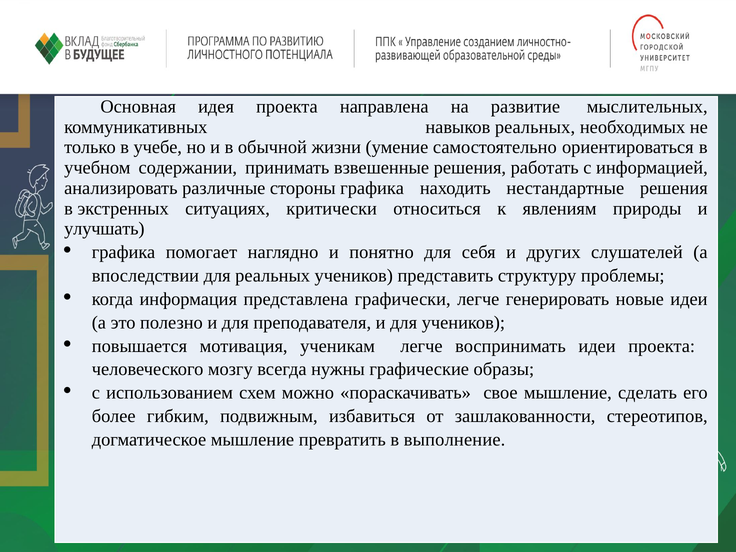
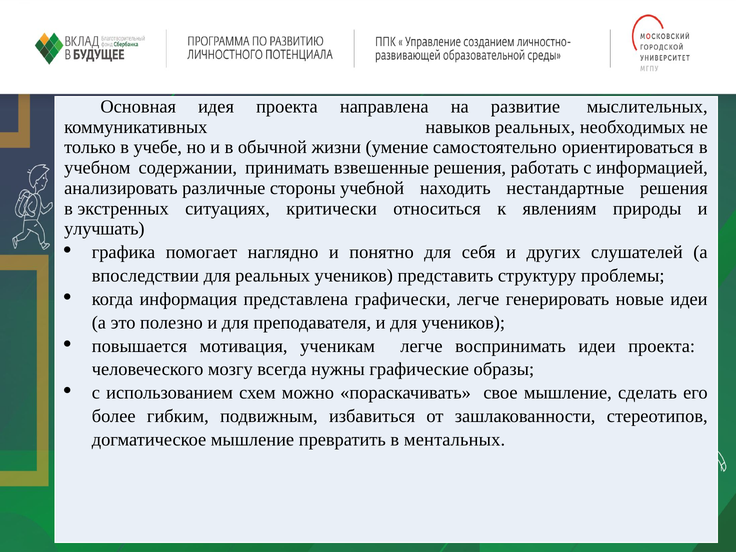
стороны графика: графика -> учебной
выполнение: выполнение -> ментальных
